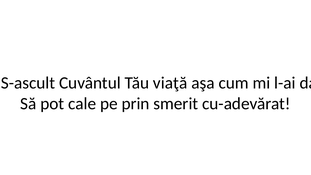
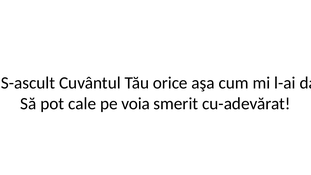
viaţă: viaţă -> orice
prin: prin -> voia
